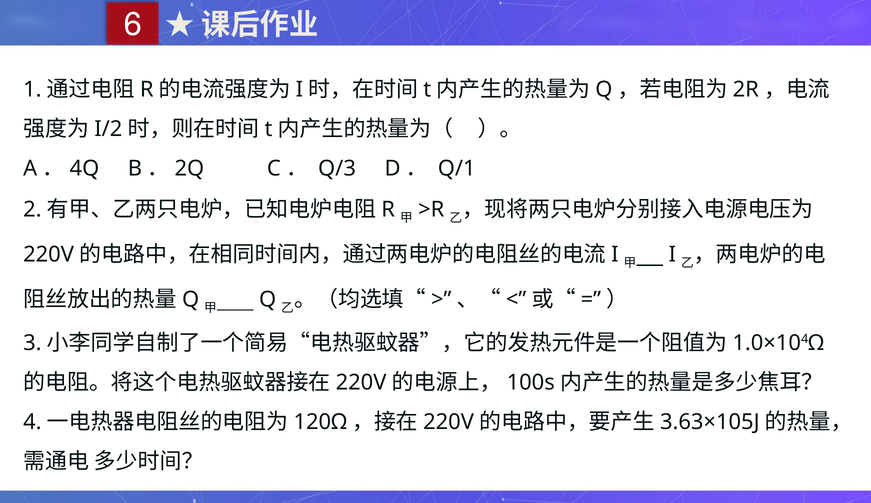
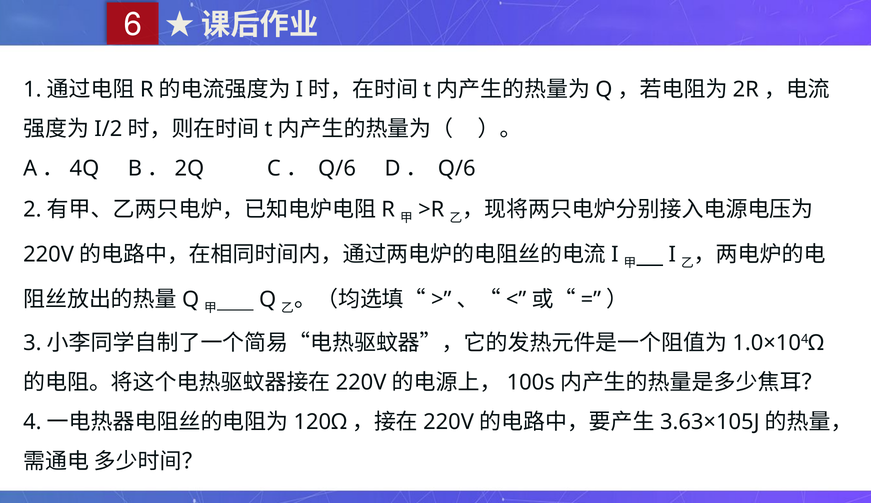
Q/3 at (337, 168): Q/3 -> Q/6
Q/1 at (457, 168): Q/1 -> Q/6
